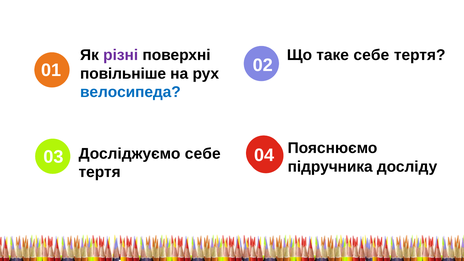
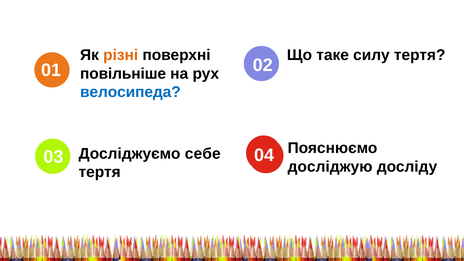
різні colour: purple -> orange
таке себе: себе -> силу
підручника: підручника -> досліджую
